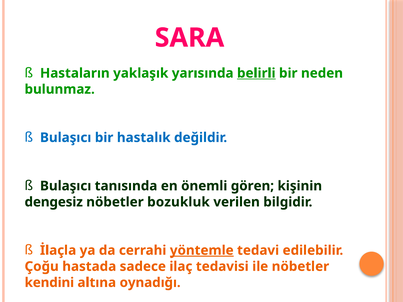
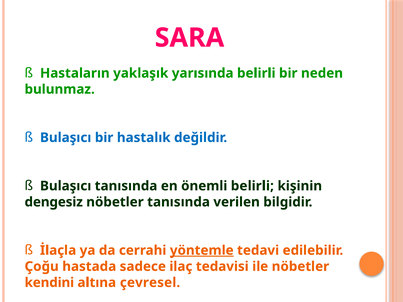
belirli at (256, 73) underline: present -> none
önemli gören: gören -> belirli
nöbetler bozukluk: bozukluk -> tanısında
oynadığı: oynadığı -> çevresel
